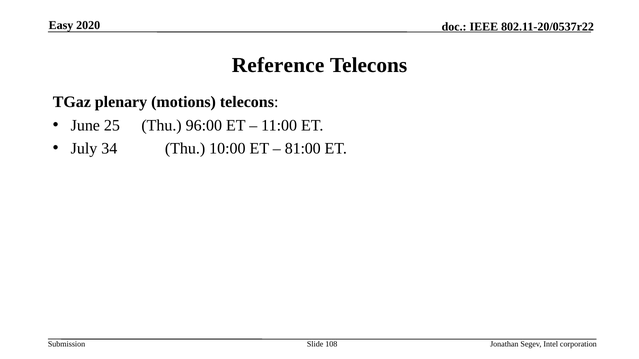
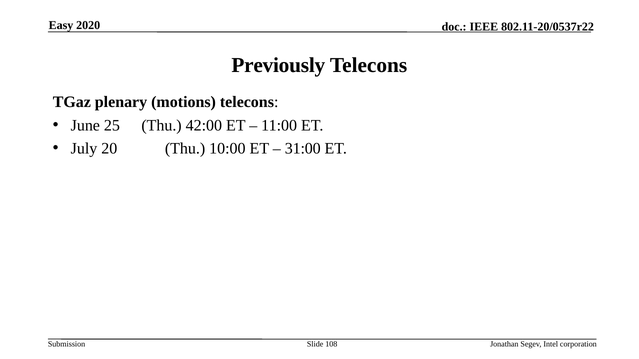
Reference: Reference -> Previously
96:00: 96:00 -> 42:00
34: 34 -> 20
81:00: 81:00 -> 31:00
